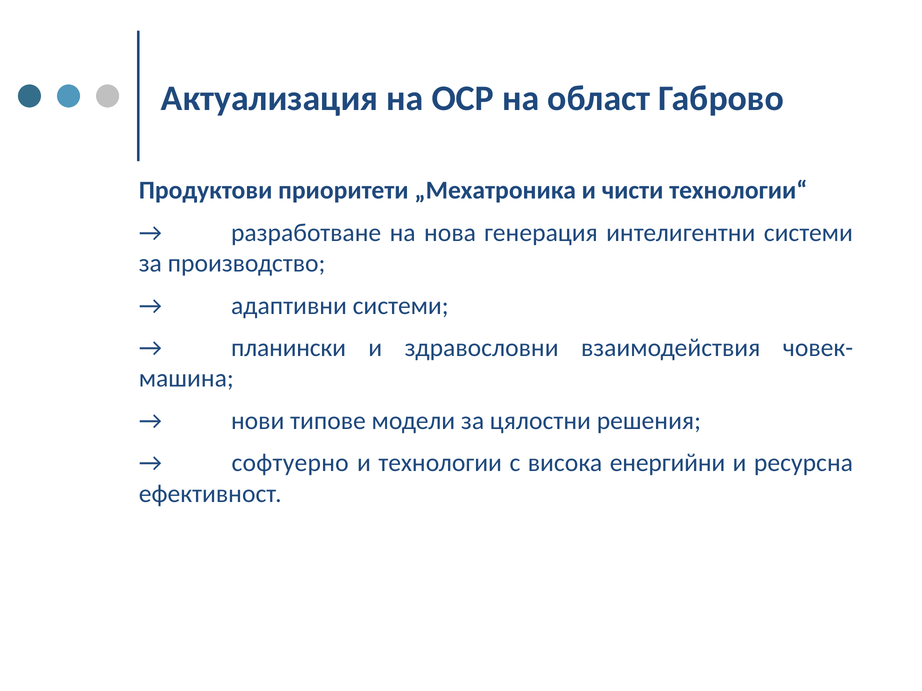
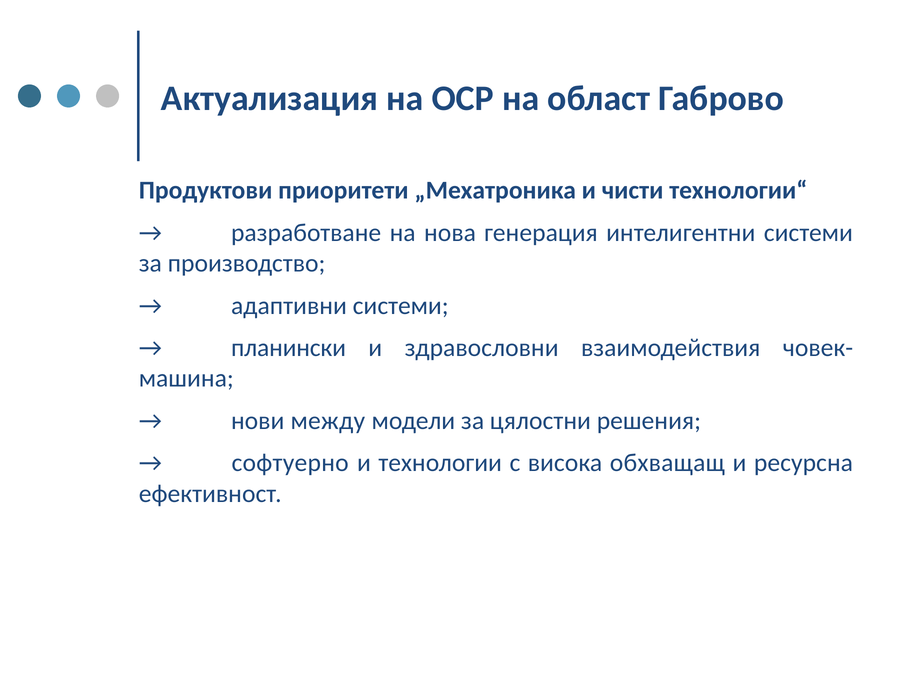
типове: типове -> между
енергийни: енергийни -> обхващащ
